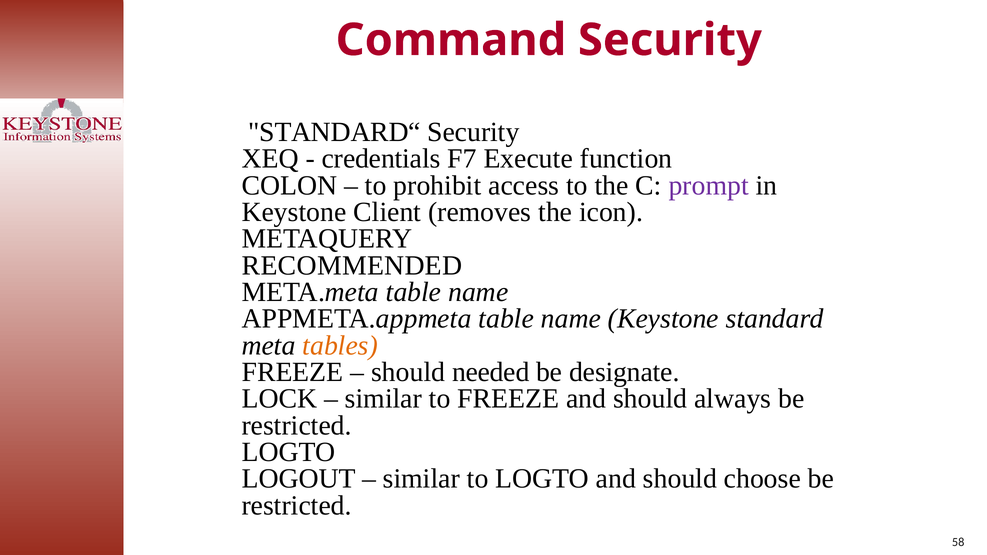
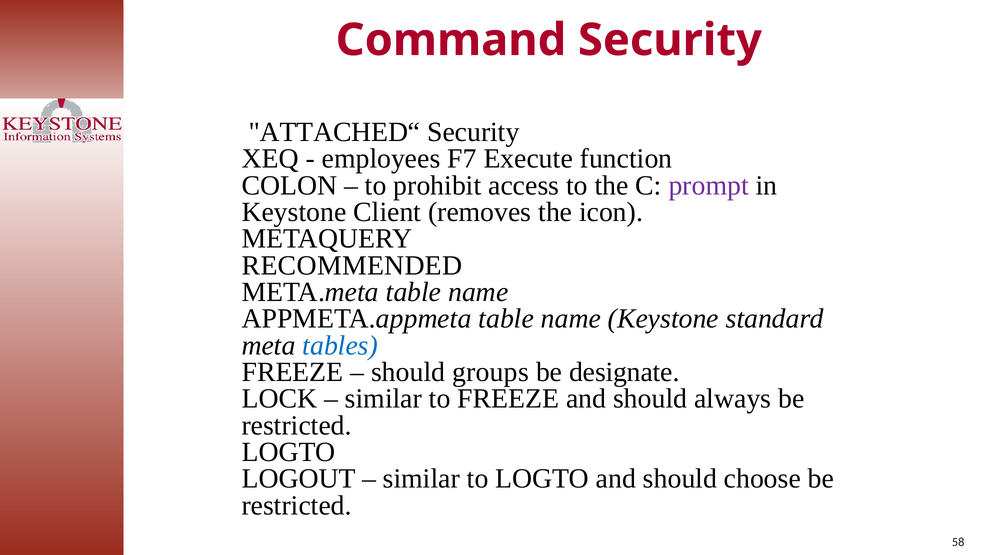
STANDARD“: STANDARD“ -> ATTACHED“
credentials: credentials -> employees
tables colour: orange -> blue
needed: needed -> groups
